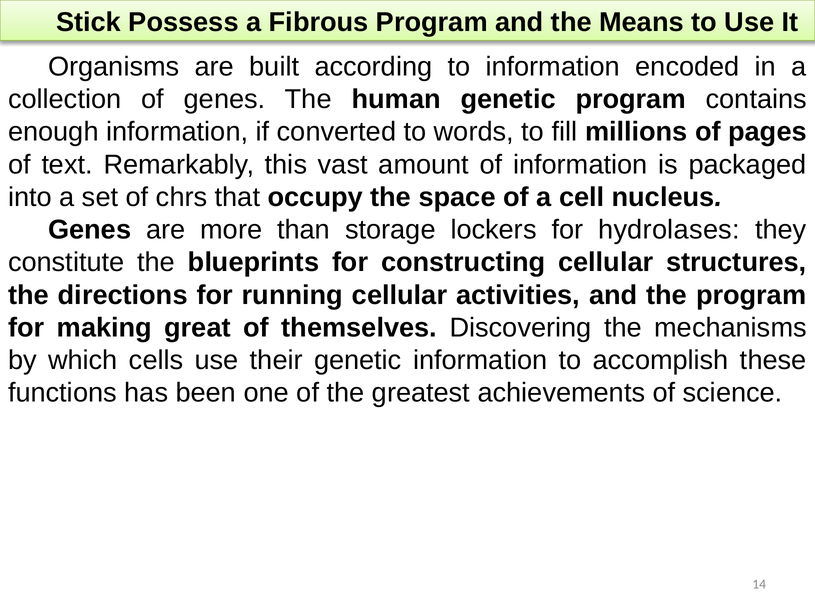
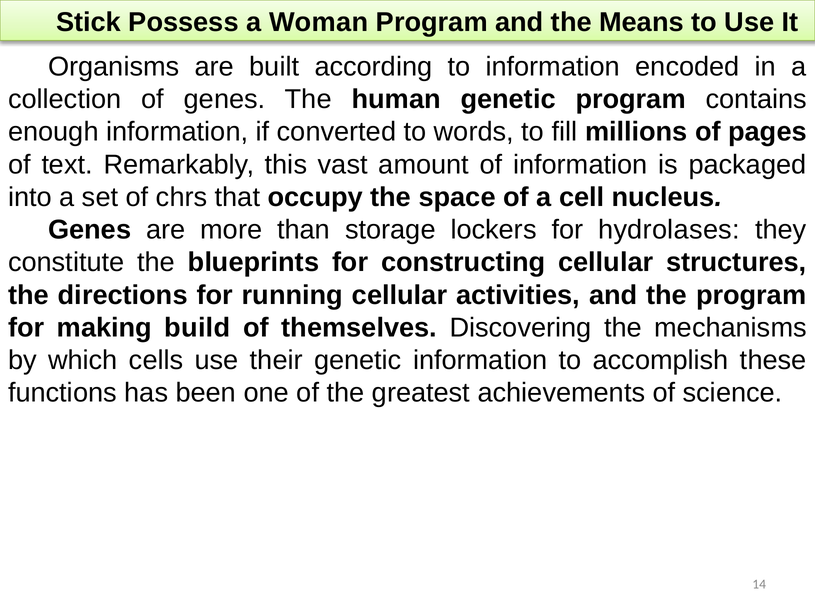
Fibrous: Fibrous -> Woman
great: great -> build
